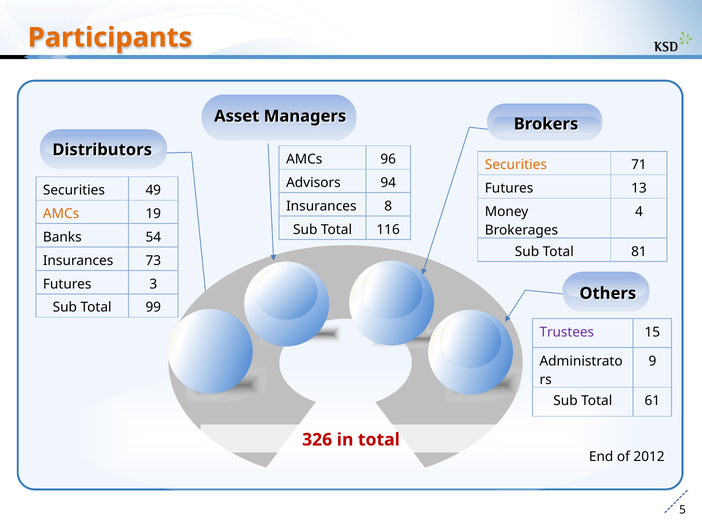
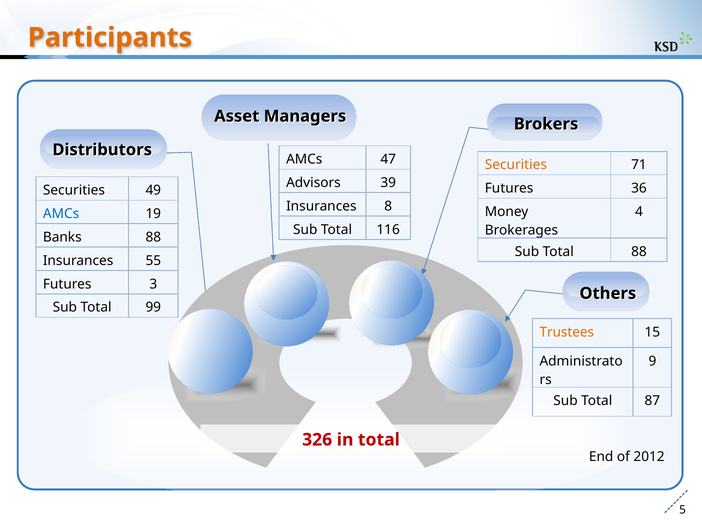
96: 96 -> 47
94: 94 -> 39
13: 13 -> 36
AMCs at (61, 214) colour: orange -> blue
Banks 54: 54 -> 88
Total 81: 81 -> 88
73: 73 -> 55
Trustees colour: purple -> orange
61: 61 -> 87
